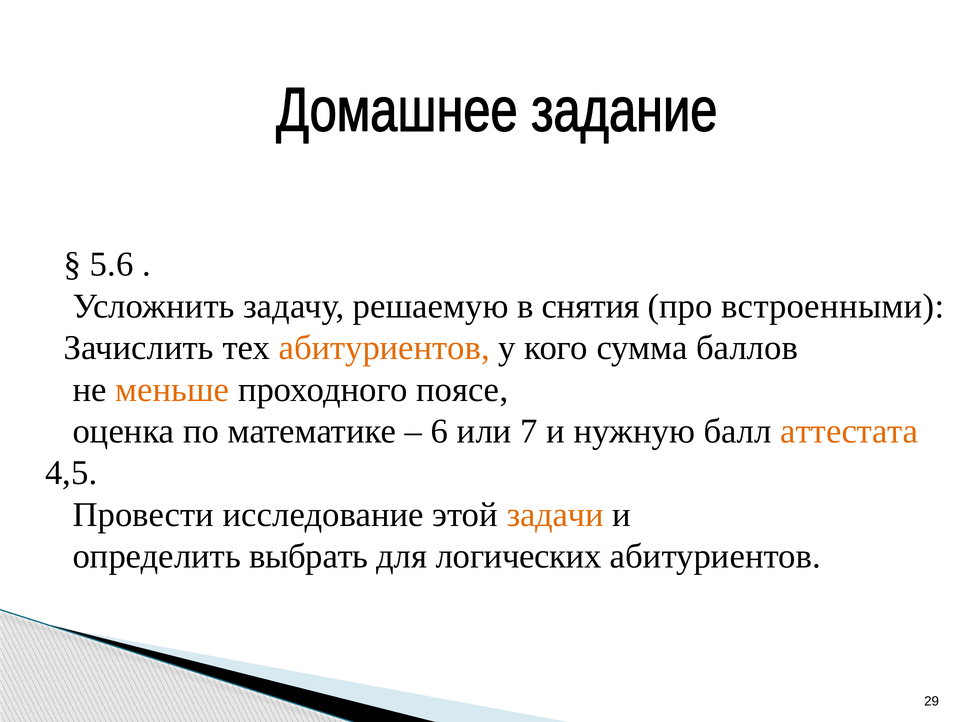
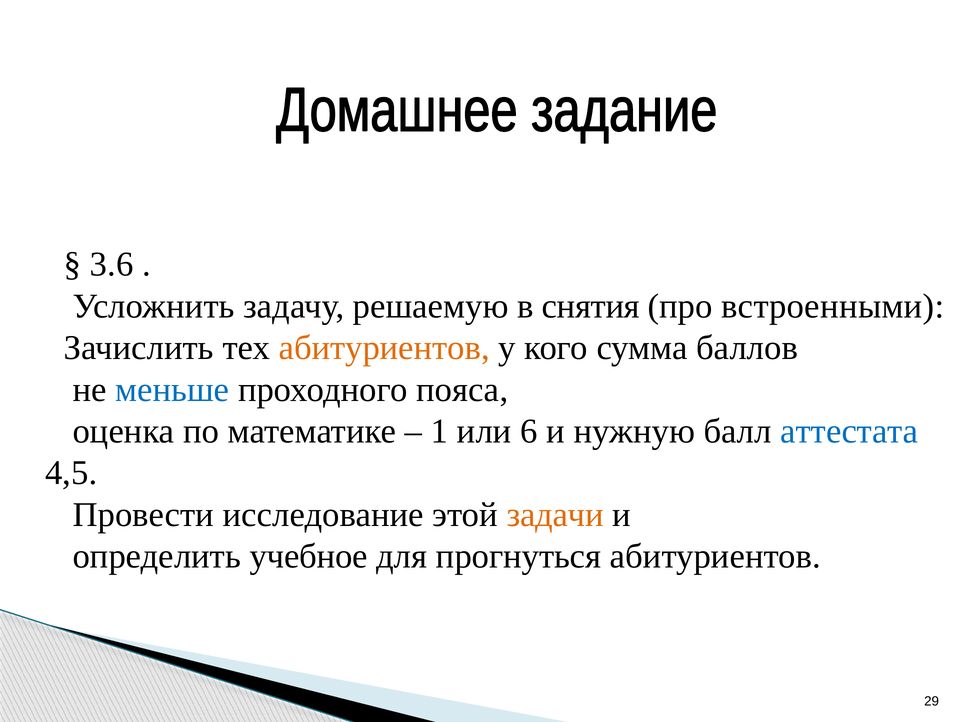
5.6: 5.6 -> 3.6
меньше colour: orange -> blue
поясе: поясе -> пояса
6: 6 -> 1
7: 7 -> 6
аттестата colour: orange -> blue
выбрать: выбрать -> учебное
логических: логических -> прогнуться
